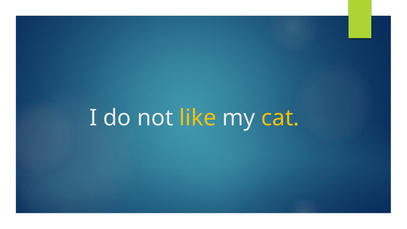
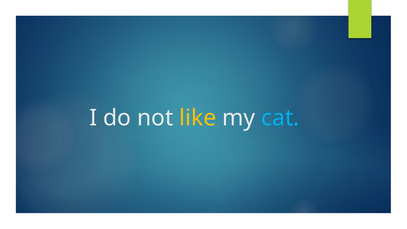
cat colour: yellow -> light blue
